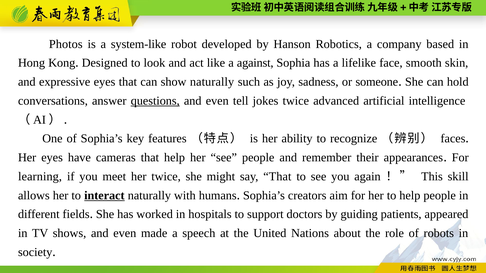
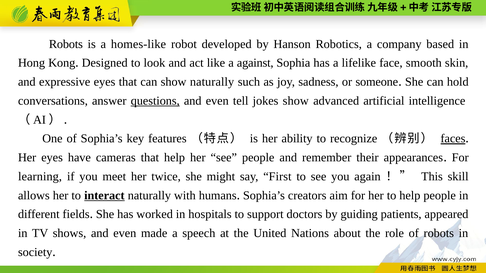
Photos at (66, 44): Photos -> Robots
system-like: system-like -> homes-like
jokes twice: twice -> show
faces underline: none -> present
say That: That -> First
